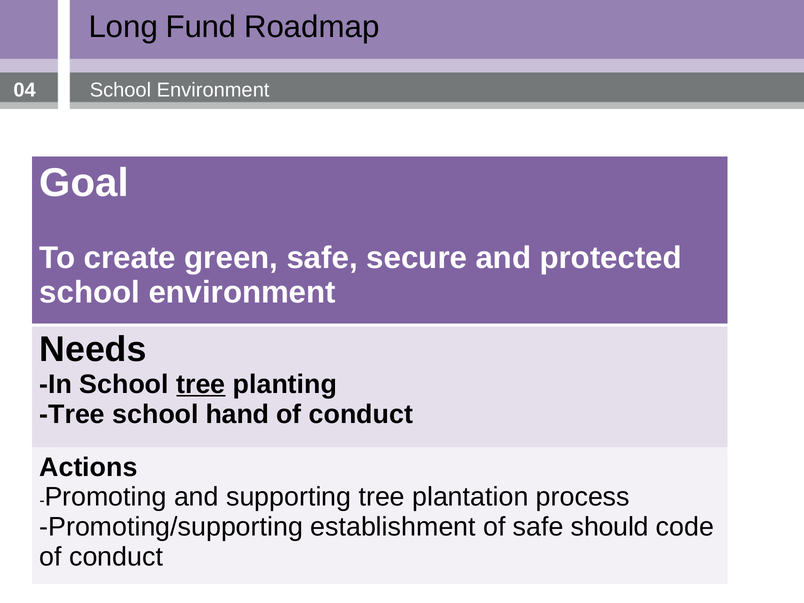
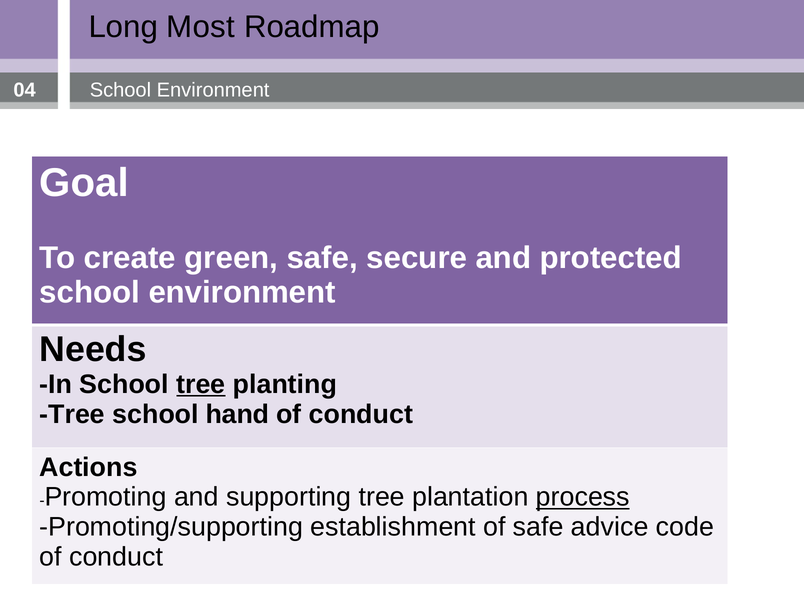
Fund: Fund -> Most
process underline: none -> present
should: should -> advice
